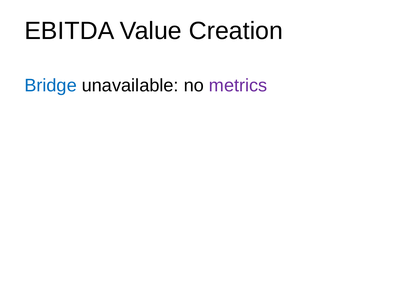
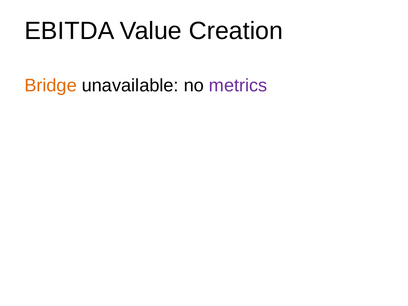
Bridge colour: blue -> orange
